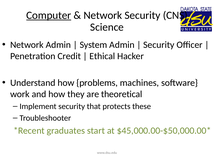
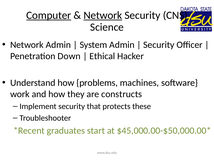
Network at (103, 15) underline: none -> present
Credit: Credit -> Down
theoretical: theoretical -> constructs
